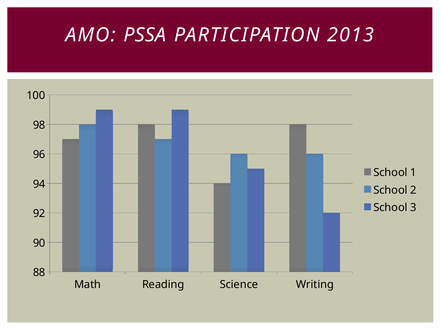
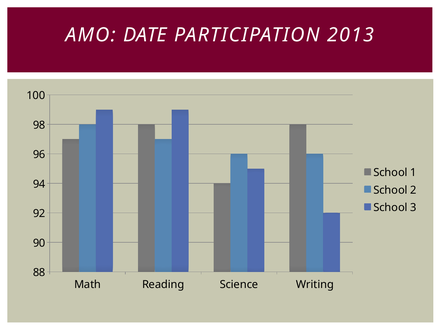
PSSA: PSSA -> DATE
